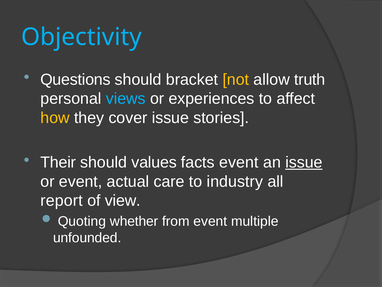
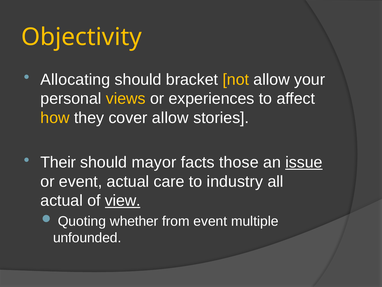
Objectivity colour: light blue -> yellow
Questions: Questions -> Allocating
truth: truth -> your
views colour: light blue -> yellow
cover issue: issue -> allow
values: values -> mayor
facts event: event -> those
report at (62, 200): report -> actual
view underline: none -> present
